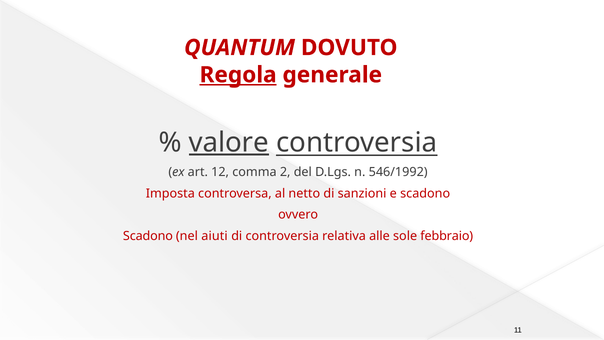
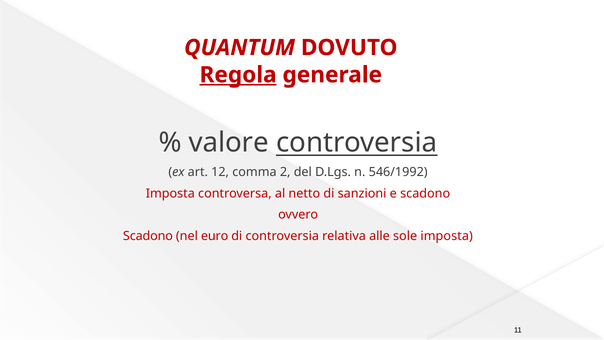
valore underline: present -> none
aiuti: aiuti -> euro
sole febbraio: febbraio -> imposta
